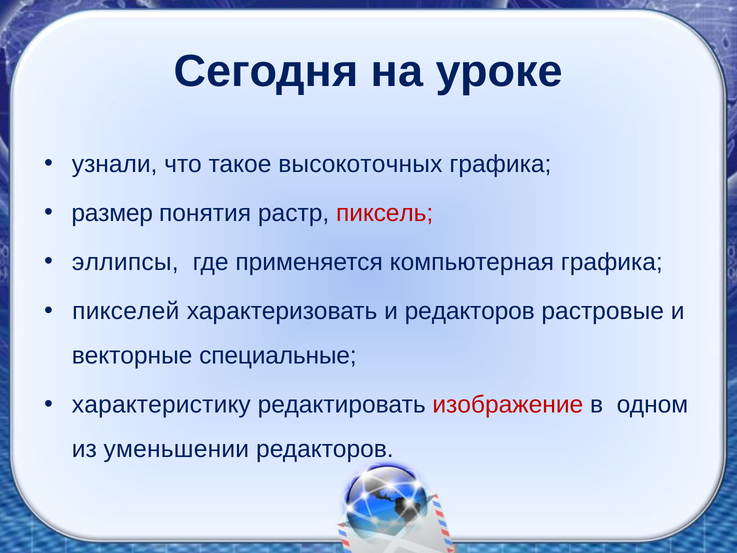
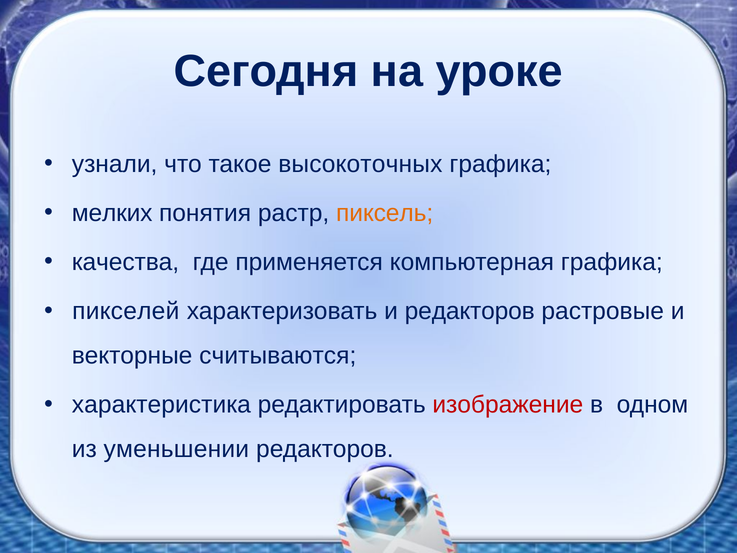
размер: размер -> мелких
пиксель colour: red -> orange
эллипсы: эллипсы -> качества
специальные: специальные -> считываются
характеристику: характеристику -> характеристика
